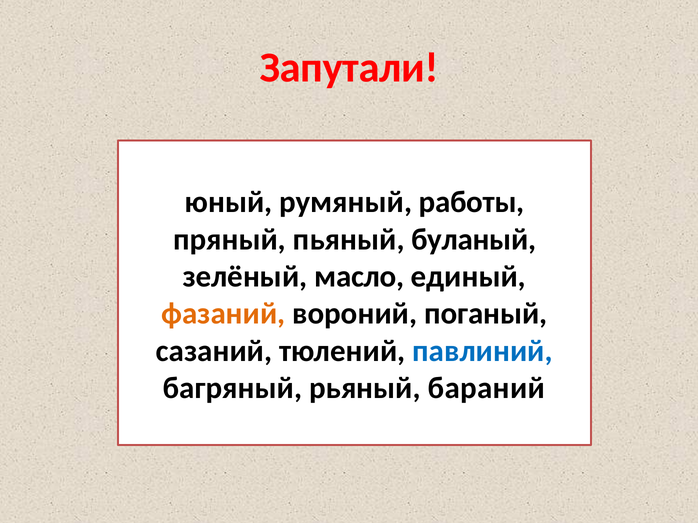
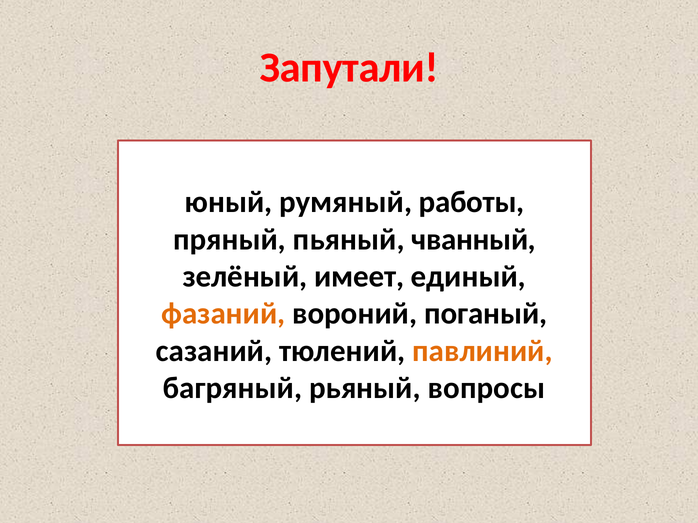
буланый: буланый -> чванный
масло: масло -> имеет
павлиний colour: blue -> orange
бараний: бараний -> вопросы
